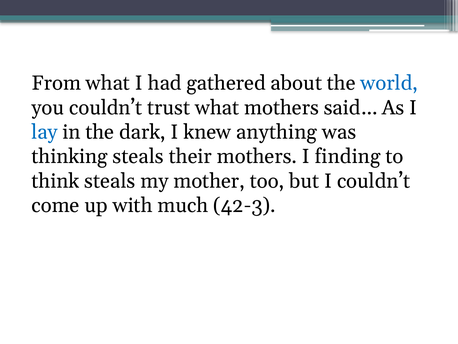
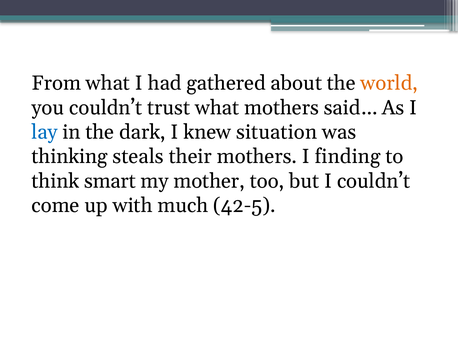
world colour: blue -> orange
anything: anything -> situation
think steals: steals -> smart
42-3: 42-3 -> 42-5
